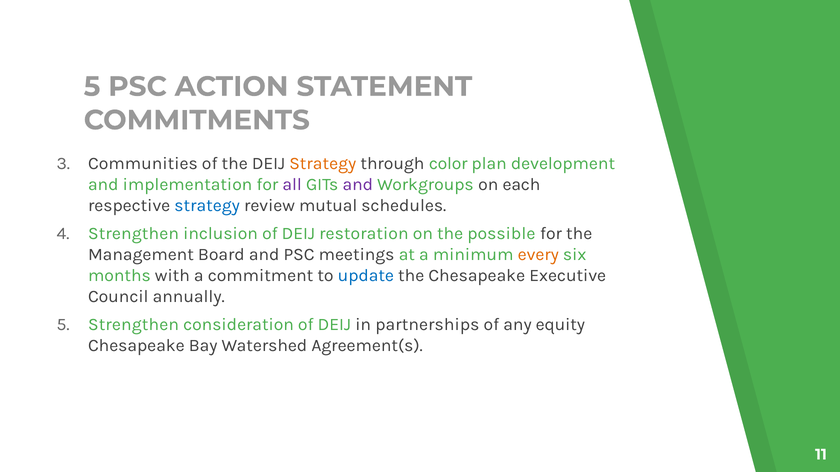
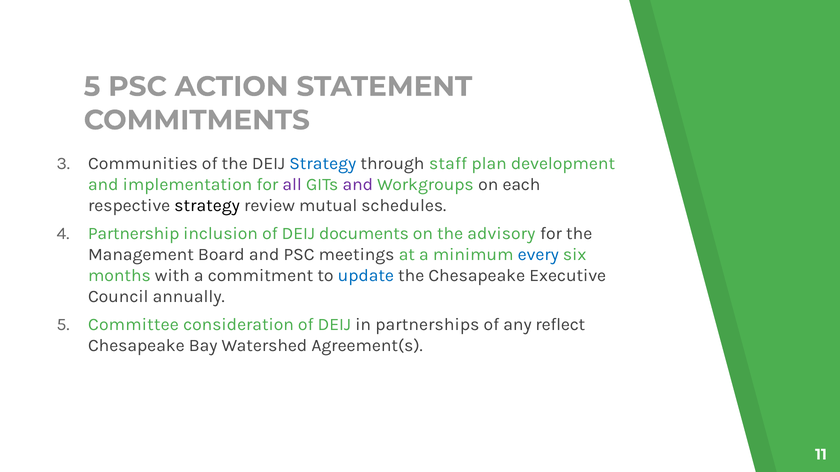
Strategy at (323, 164) colour: orange -> blue
color: color -> staff
strategy at (207, 206) colour: blue -> black
Strengthen at (133, 234): Strengthen -> Partnership
restoration: restoration -> documents
possible: possible -> advisory
every colour: orange -> blue
5 Strengthen: Strengthen -> Committee
equity: equity -> reflect
